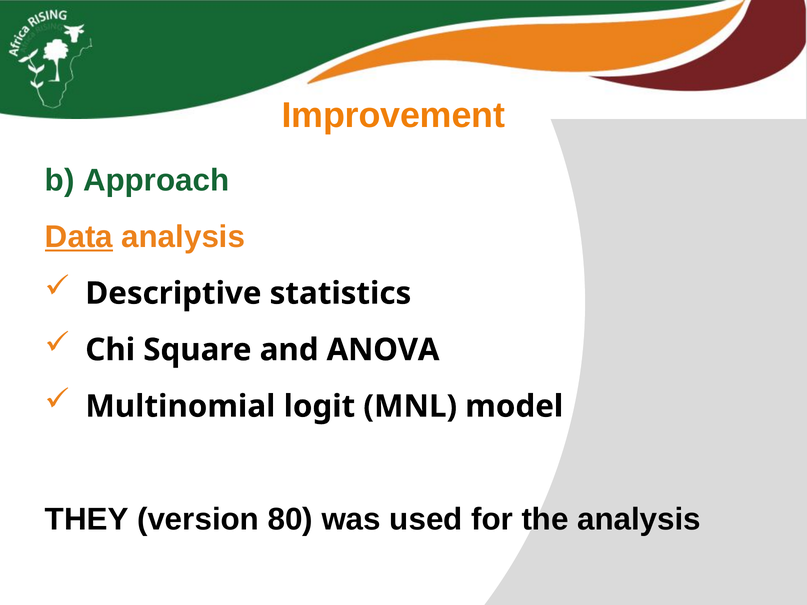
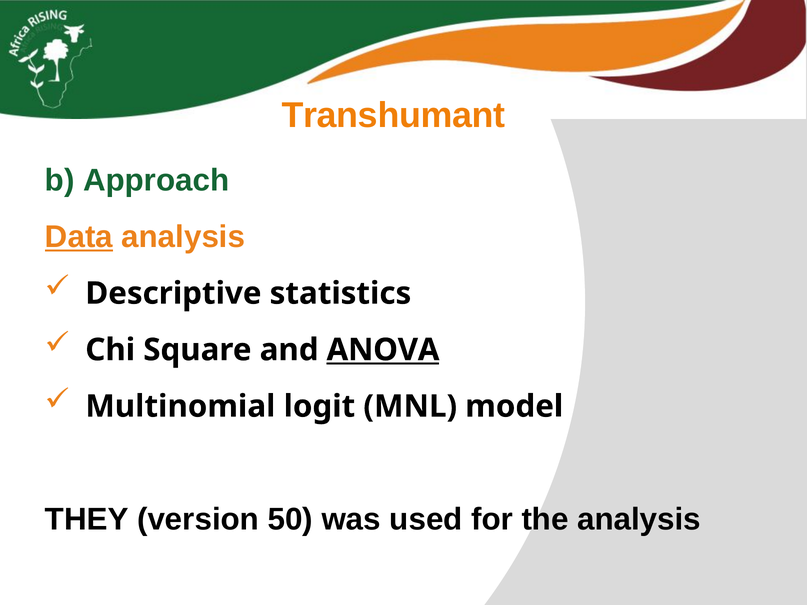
Improvement: Improvement -> Transhumant
ANOVA underline: none -> present
80: 80 -> 50
